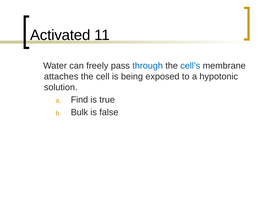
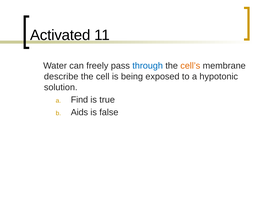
cell’s colour: blue -> orange
attaches: attaches -> describe
Bulk: Bulk -> Aids
